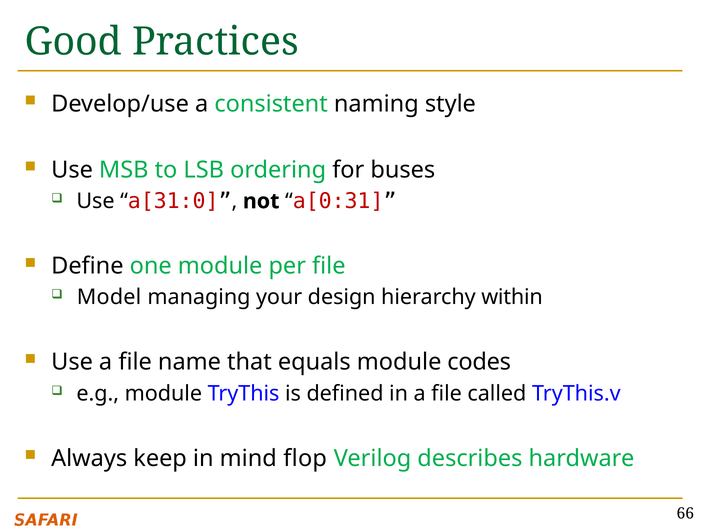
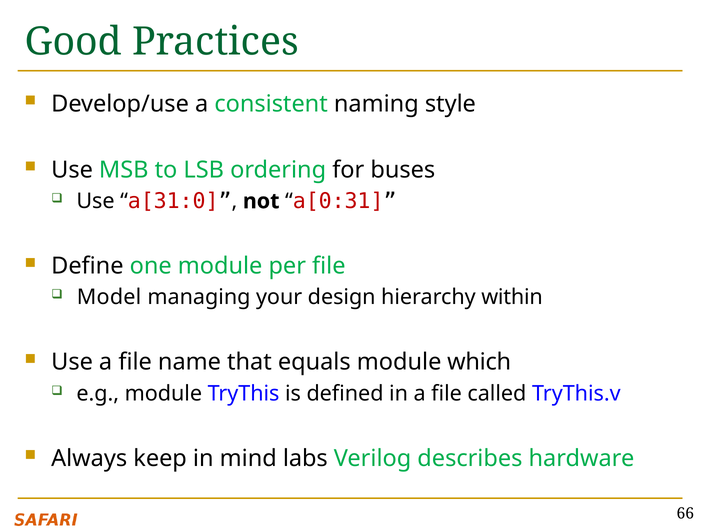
codes: codes -> which
flop: flop -> labs
